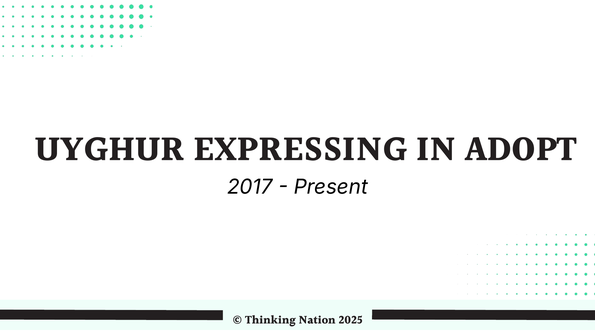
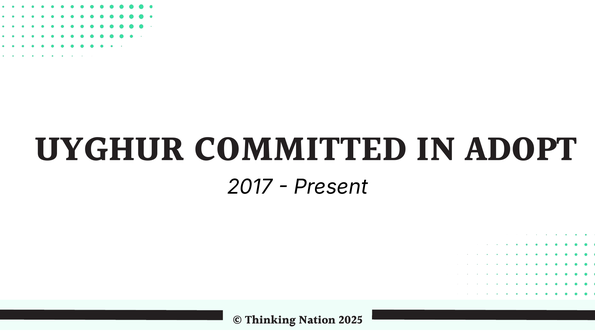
EXPRESSING: EXPRESSING -> COMMITTED
